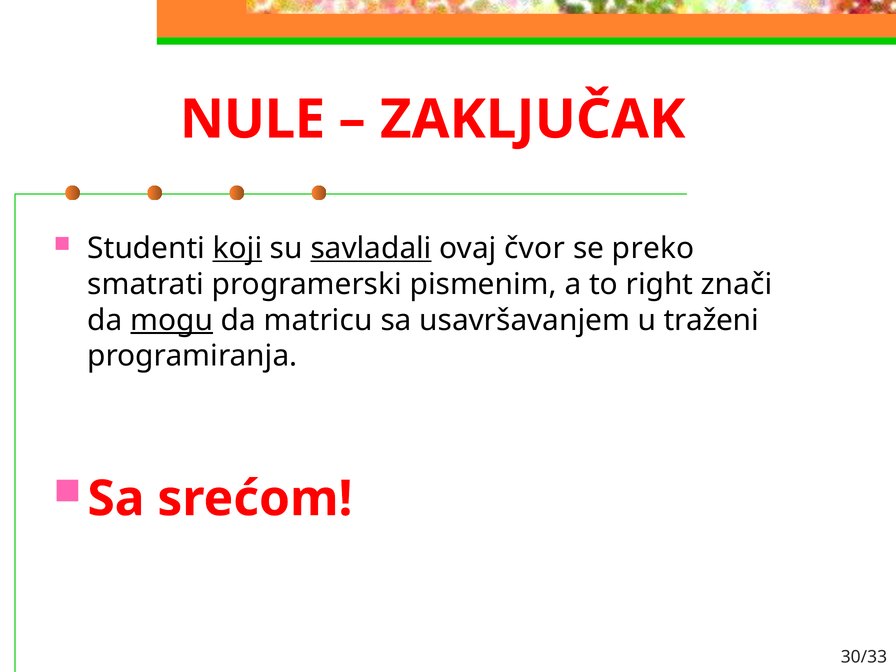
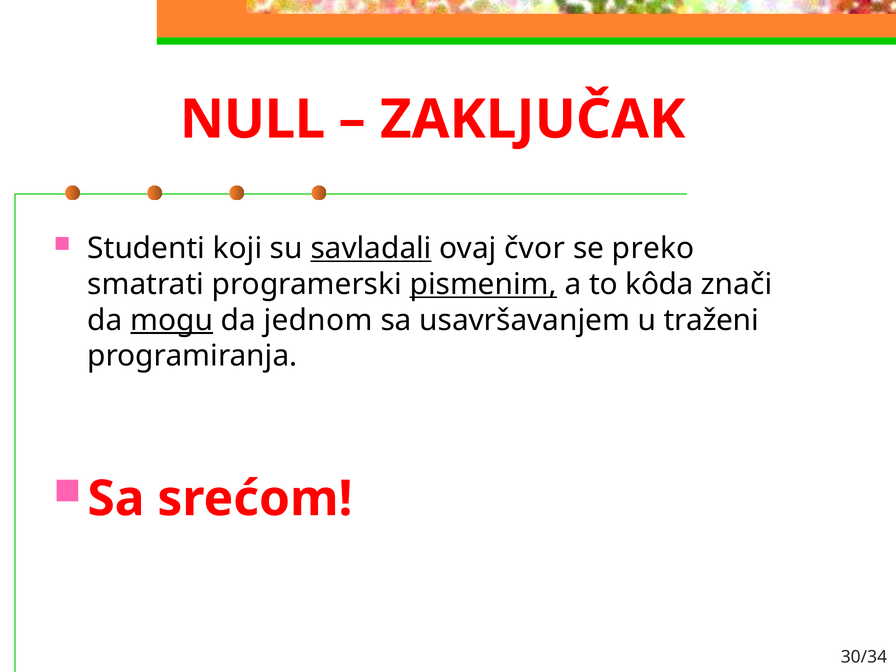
NULE: NULE -> NULL
koji underline: present -> none
pismenim underline: none -> present
right: right -> kôda
matricu: matricu -> jednom
30/33: 30/33 -> 30/34
